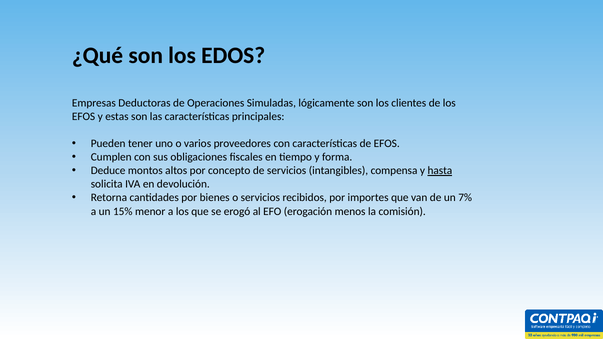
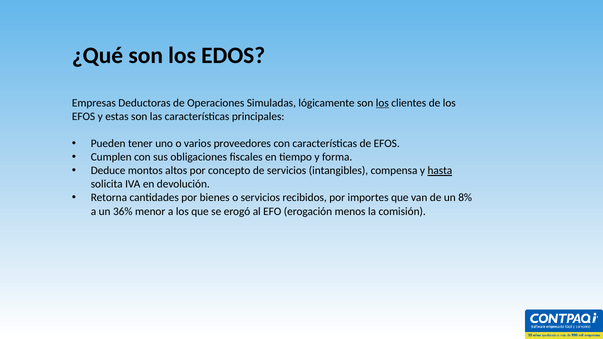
los at (382, 103) underline: none -> present
7%: 7% -> 8%
15%: 15% -> 36%
